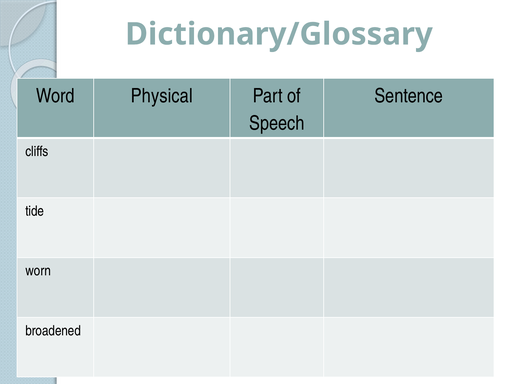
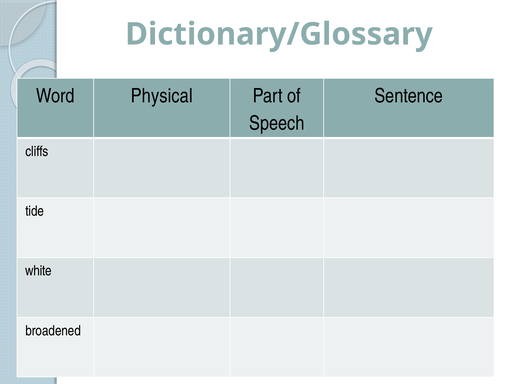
worn: worn -> white
